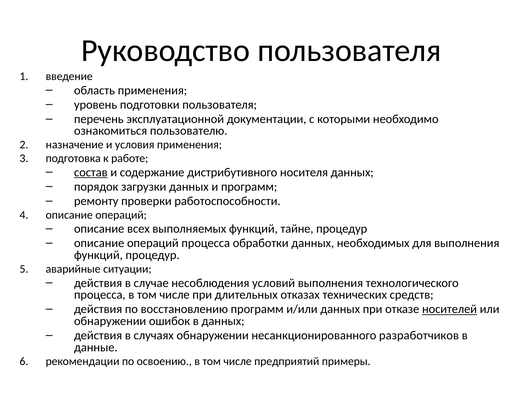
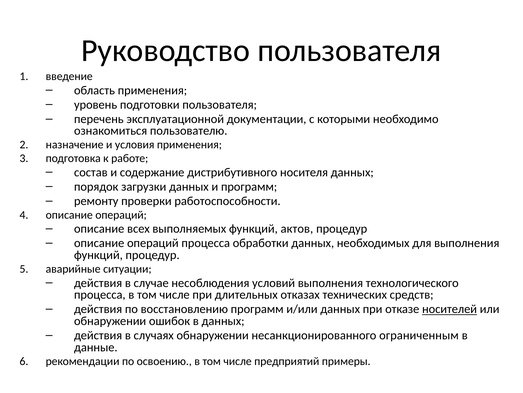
состав underline: present -> none
тайне: тайне -> актов
разработчиков: разработчиков -> ограниченным
